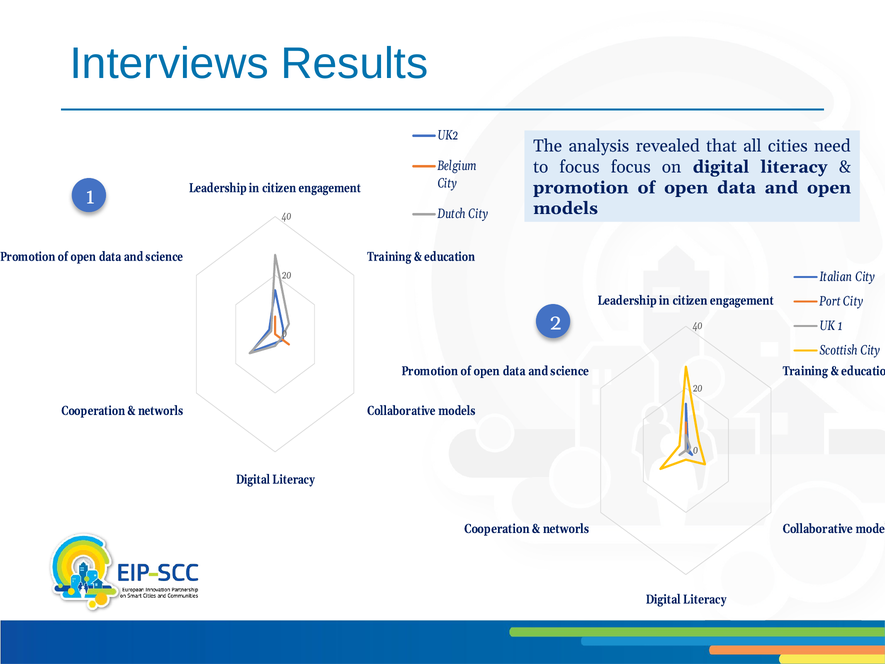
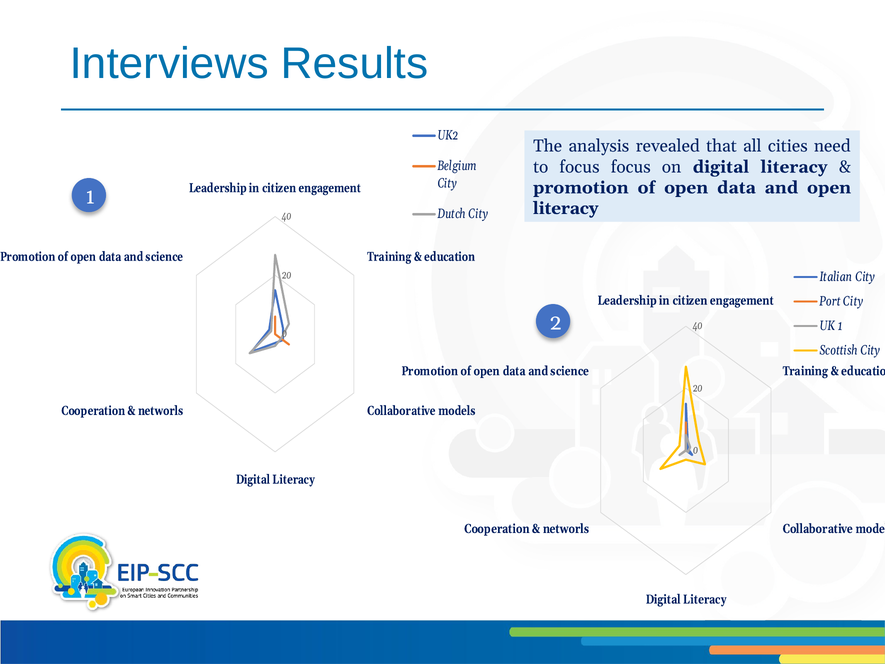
models at (566, 208): models -> literacy
